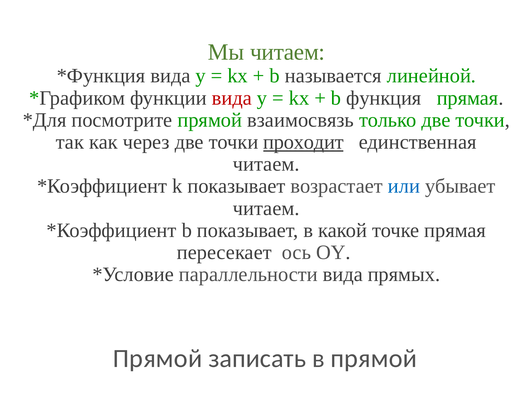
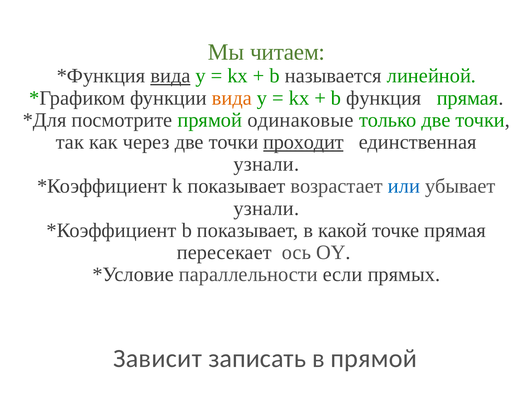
вида at (170, 76) underline: none -> present
вида at (232, 98) colour: red -> orange
взаимосвязь: взаимосвязь -> одинаковые
читаем at (266, 164): читаем -> узнали
читаем at (266, 209): читаем -> узнали
параллельности вида: вида -> если
Прямой at (158, 359): Прямой -> Зависит
